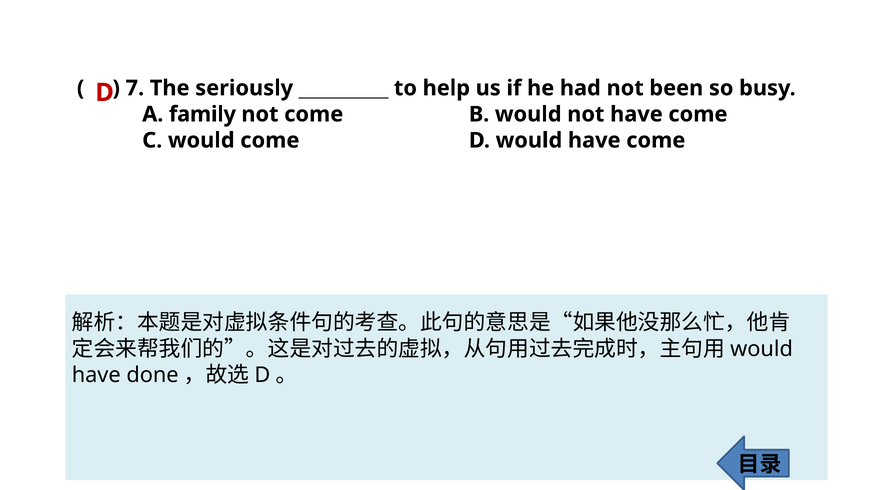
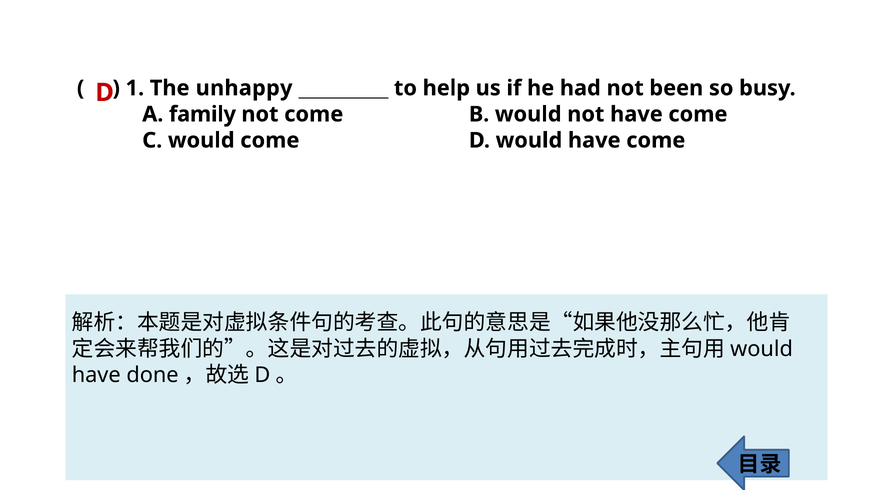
7: 7 -> 1
seriously: seriously -> unhappy
